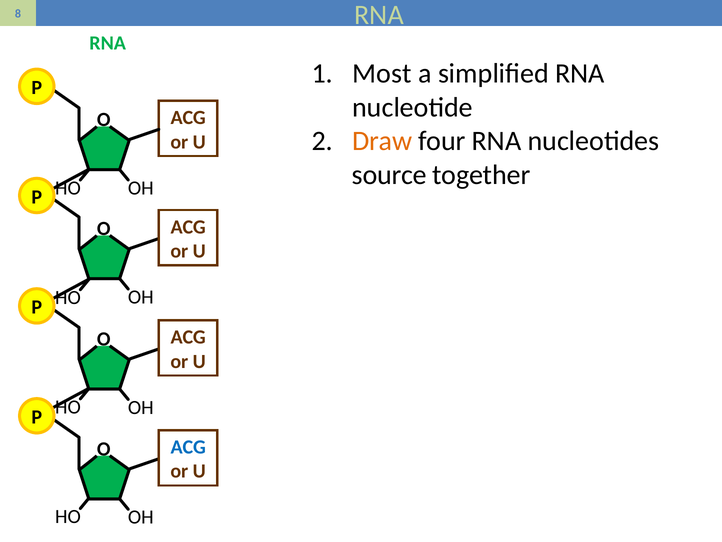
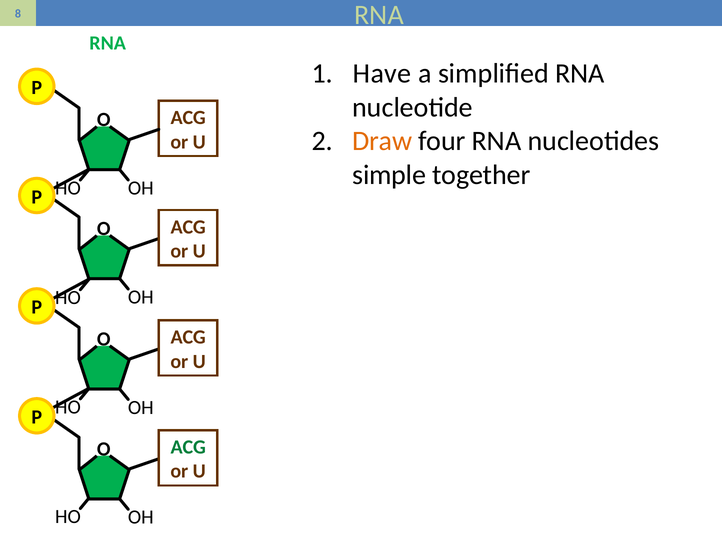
Most: Most -> Have
source: source -> simple
ACG at (188, 447) colour: blue -> green
